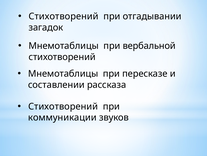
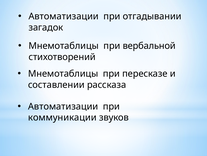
Стихотворений at (64, 16): Стихотворений -> Автоматизации
Стихотворений at (63, 106): Стихотворений -> Автоматизации
